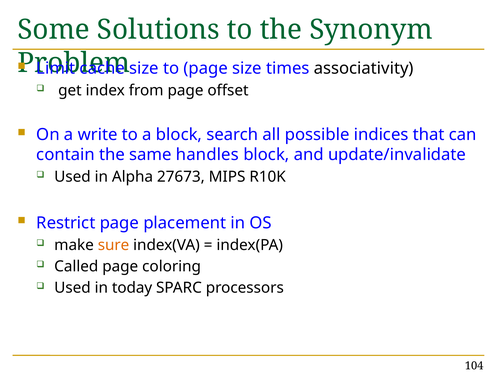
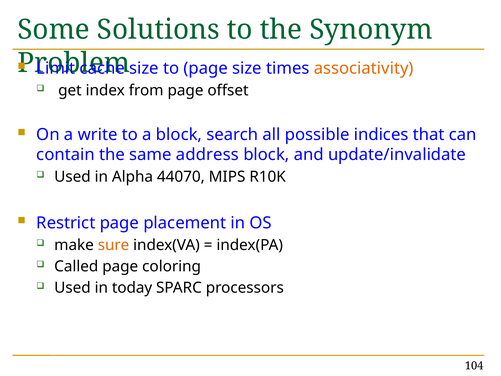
associativity colour: black -> orange
handles: handles -> address
27673: 27673 -> 44070
